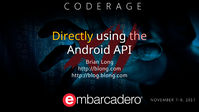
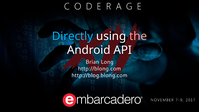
Directly colour: yellow -> light blue
